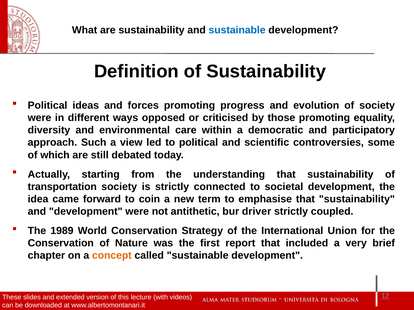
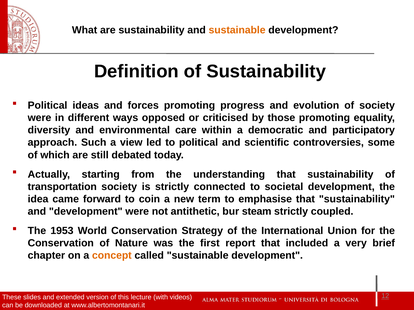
sustainable at (237, 30) colour: blue -> orange
driver: driver -> steam
1989: 1989 -> 1953
